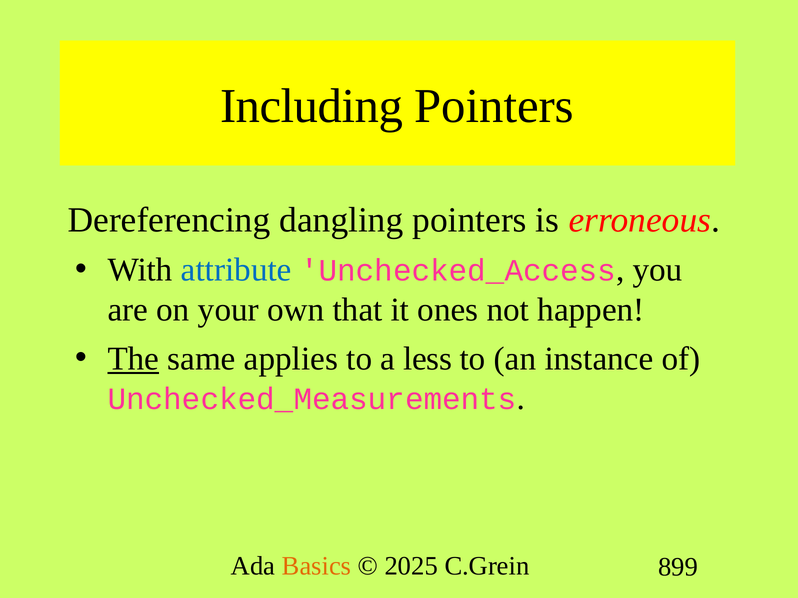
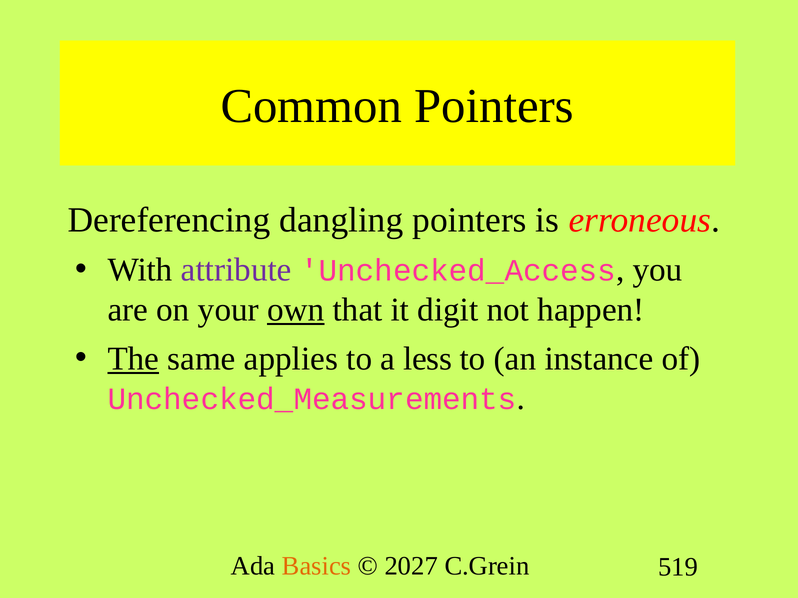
Including: Including -> Common
attribute colour: blue -> purple
own underline: none -> present
ones: ones -> digit
2025: 2025 -> 2027
899: 899 -> 519
